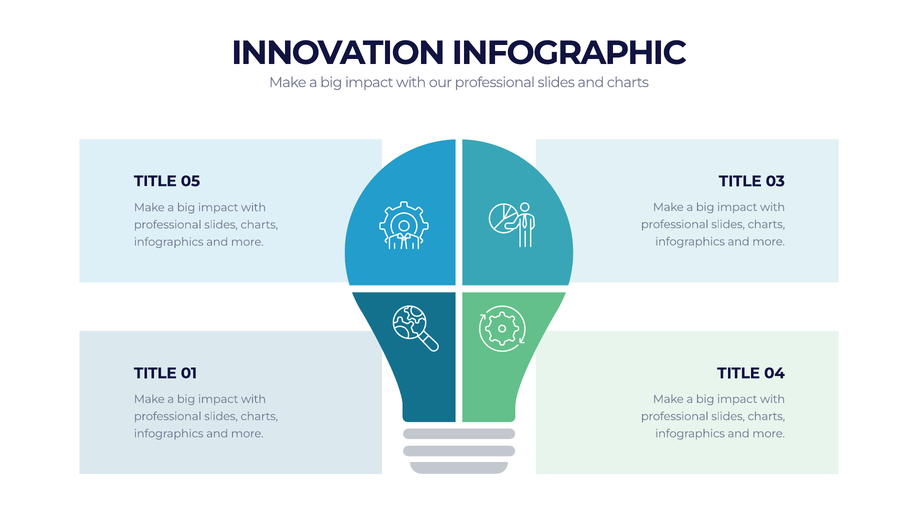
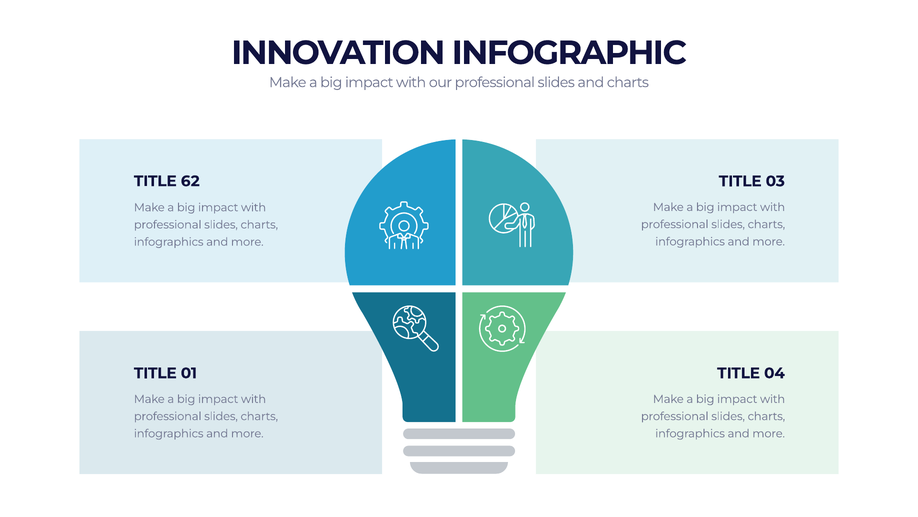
05: 05 -> 62
